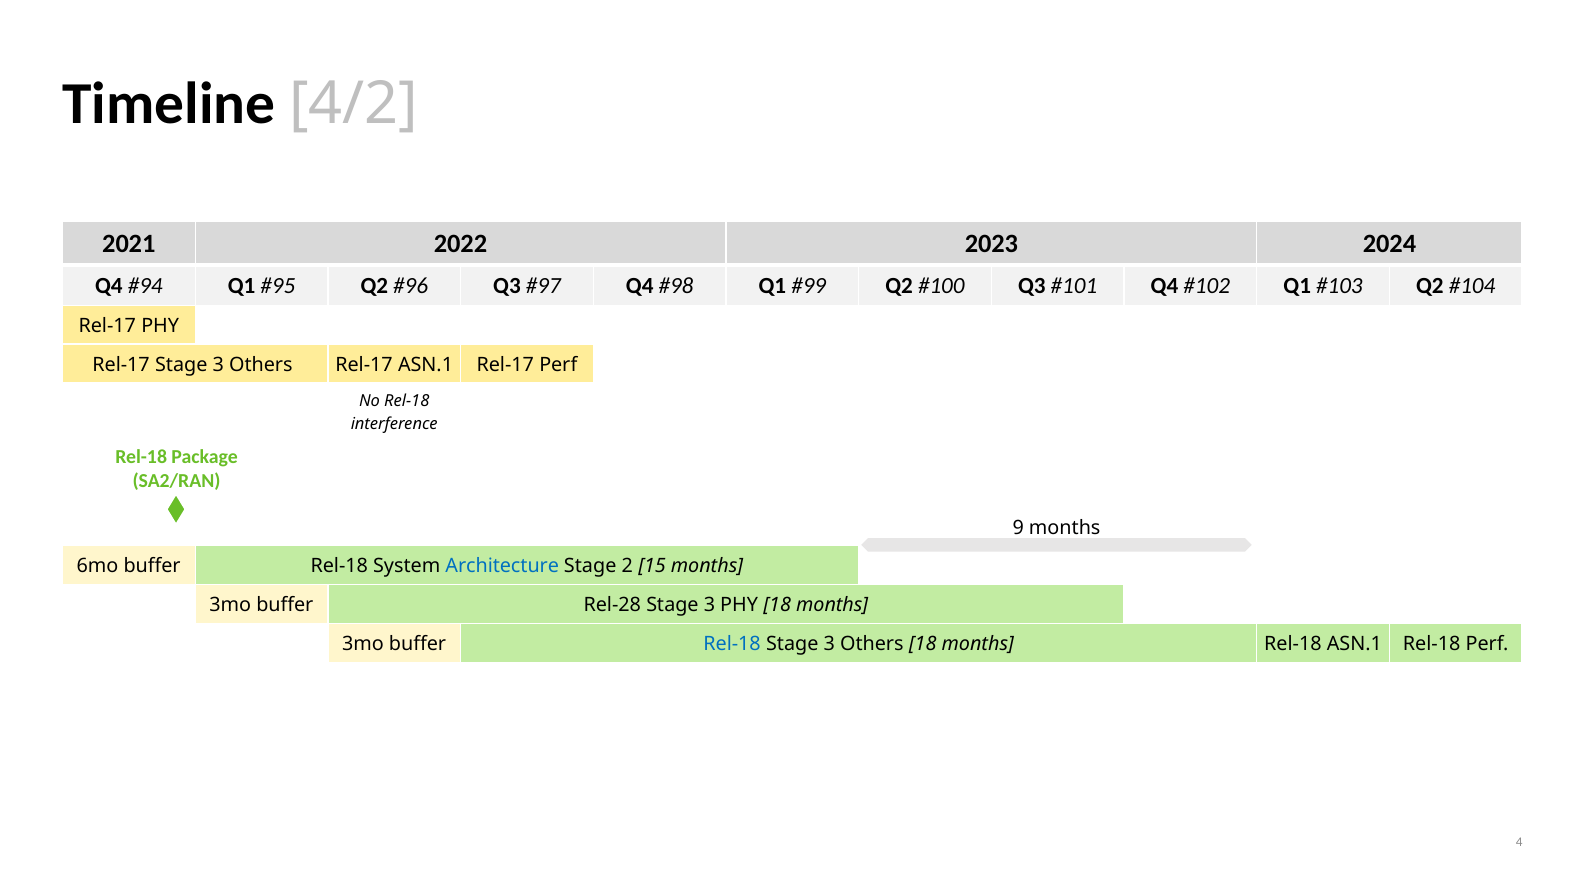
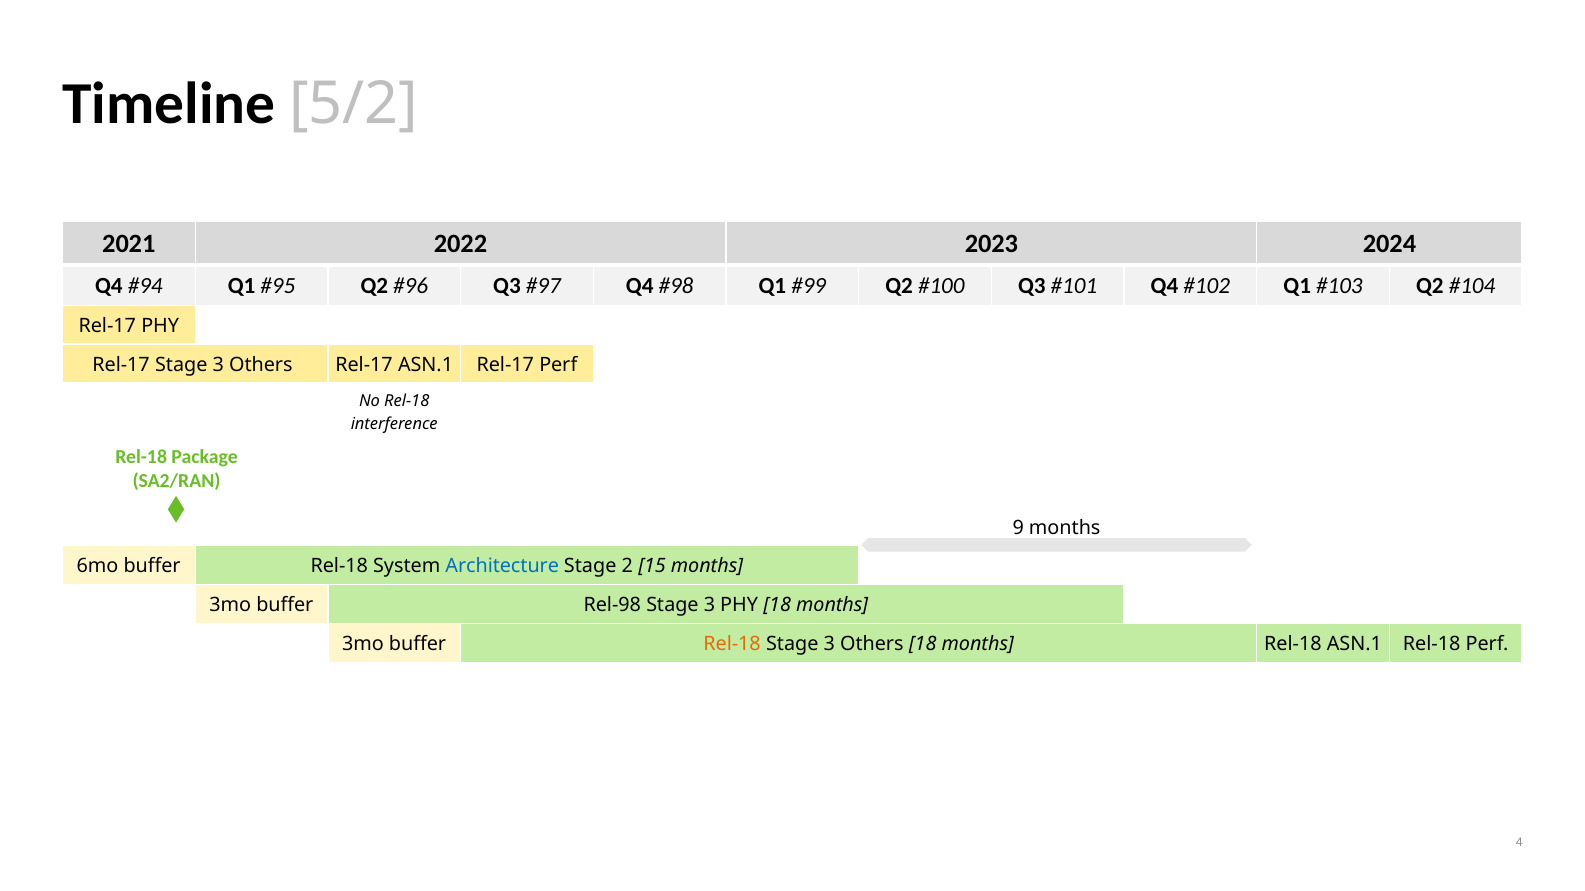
4/2: 4/2 -> 5/2
Rel-28: Rel-28 -> Rel-98
Rel-18 at (732, 644) colour: blue -> orange
